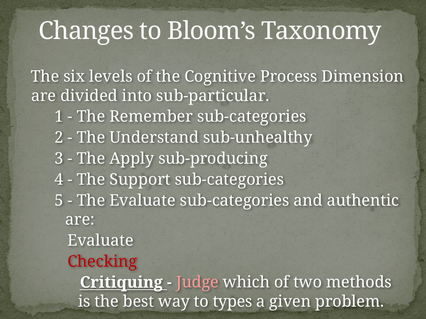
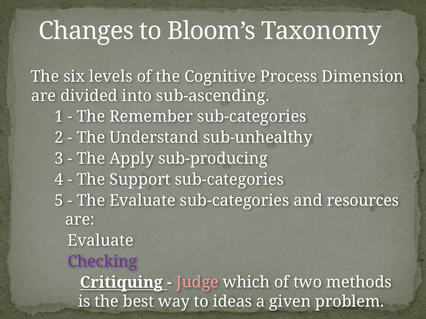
sub-particular: sub-particular -> sub-ascending
authentic: authentic -> resources
Checking colour: red -> purple
types: types -> ideas
